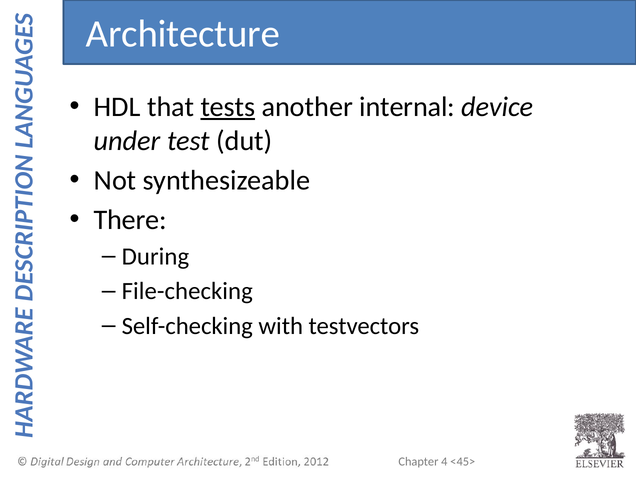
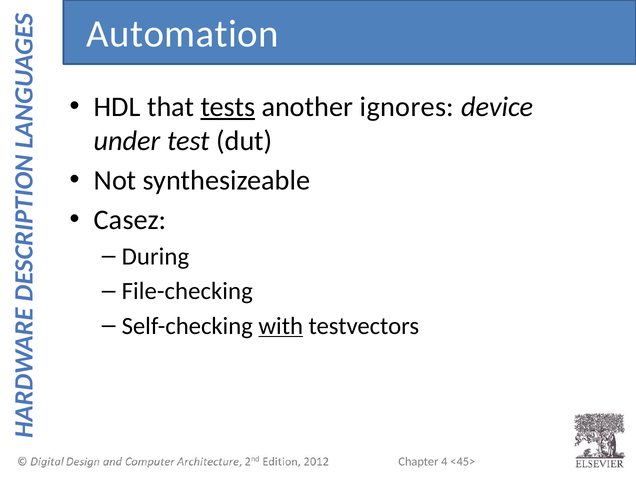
Architecture: Architecture -> Automation
internal: internal -> ignores
There: There -> Casez
with underline: none -> present
